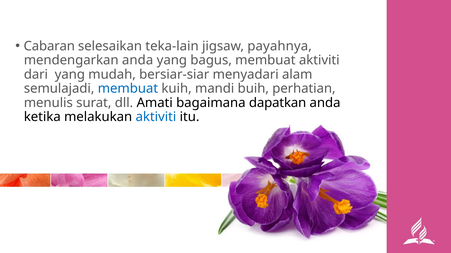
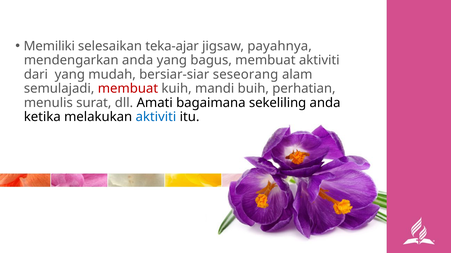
Cabaran: Cabaran -> Memiliki
teka-lain: teka-lain -> teka-ajar
menyadari: menyadari -> seseorang
membuat at (128, 89) colour: blue -> red
dapatkan: dapatkan -> sekeliling
